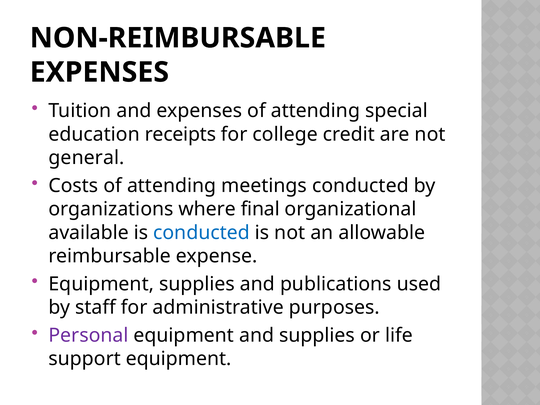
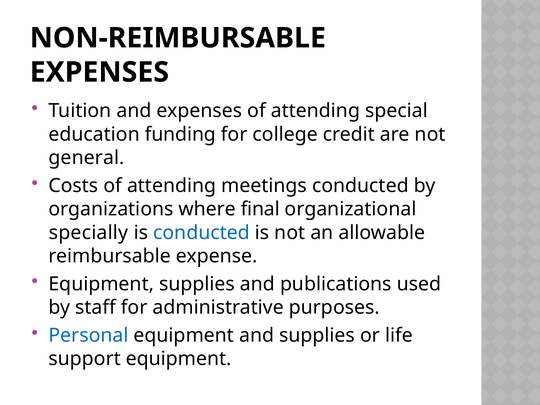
receipts: receipts -> funding
available: available -> specially
Personal colour: purple -> blue
